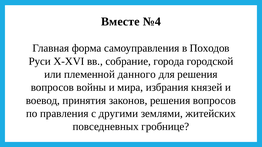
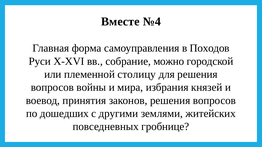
города: города -> можно
данного: данного -> столицу
правления: правления -> дошедших
